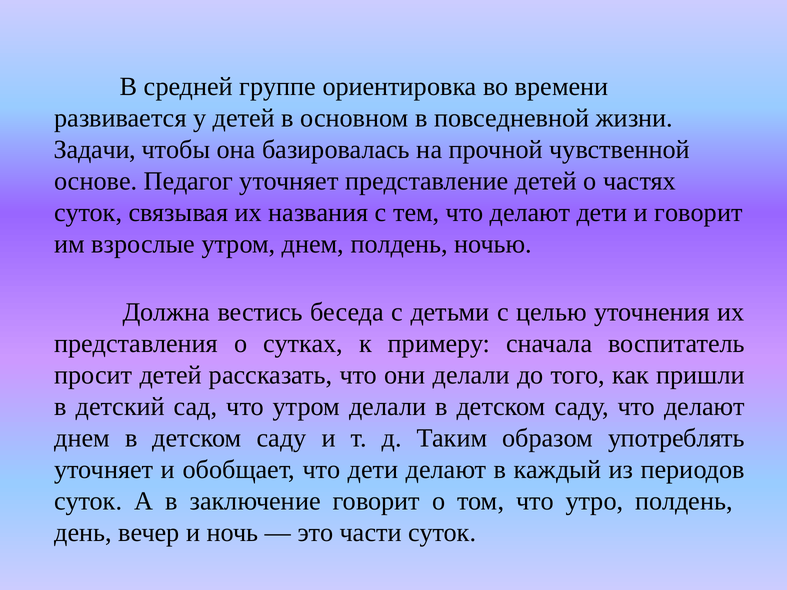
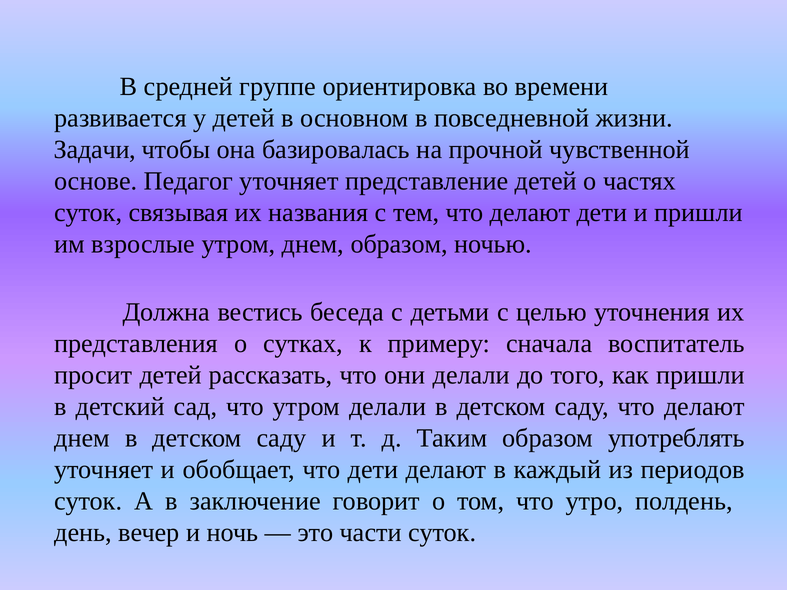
и говорит: говорит -> пришли
днем полдень: полдень -> образом
